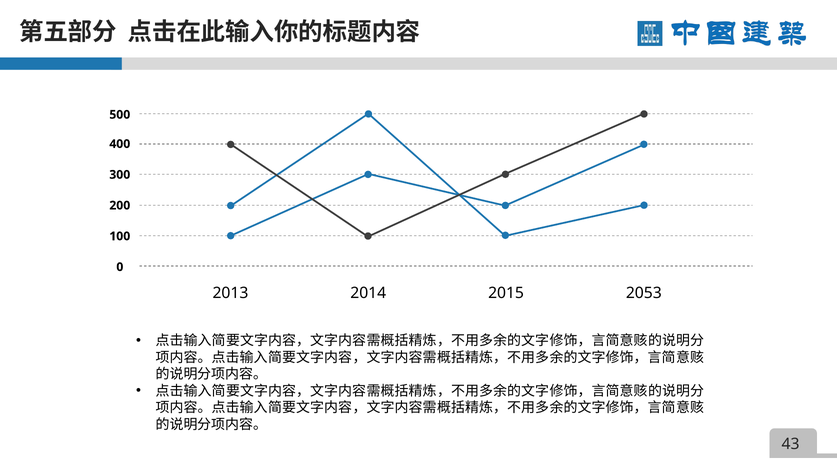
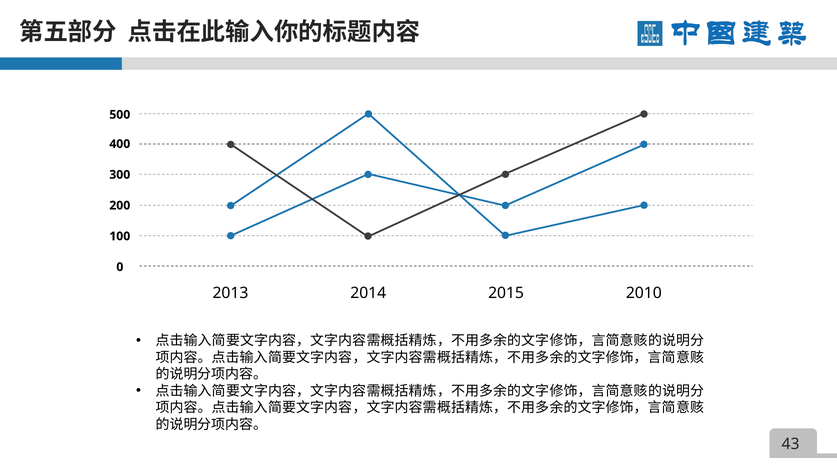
2053: 2053 -> 2010
